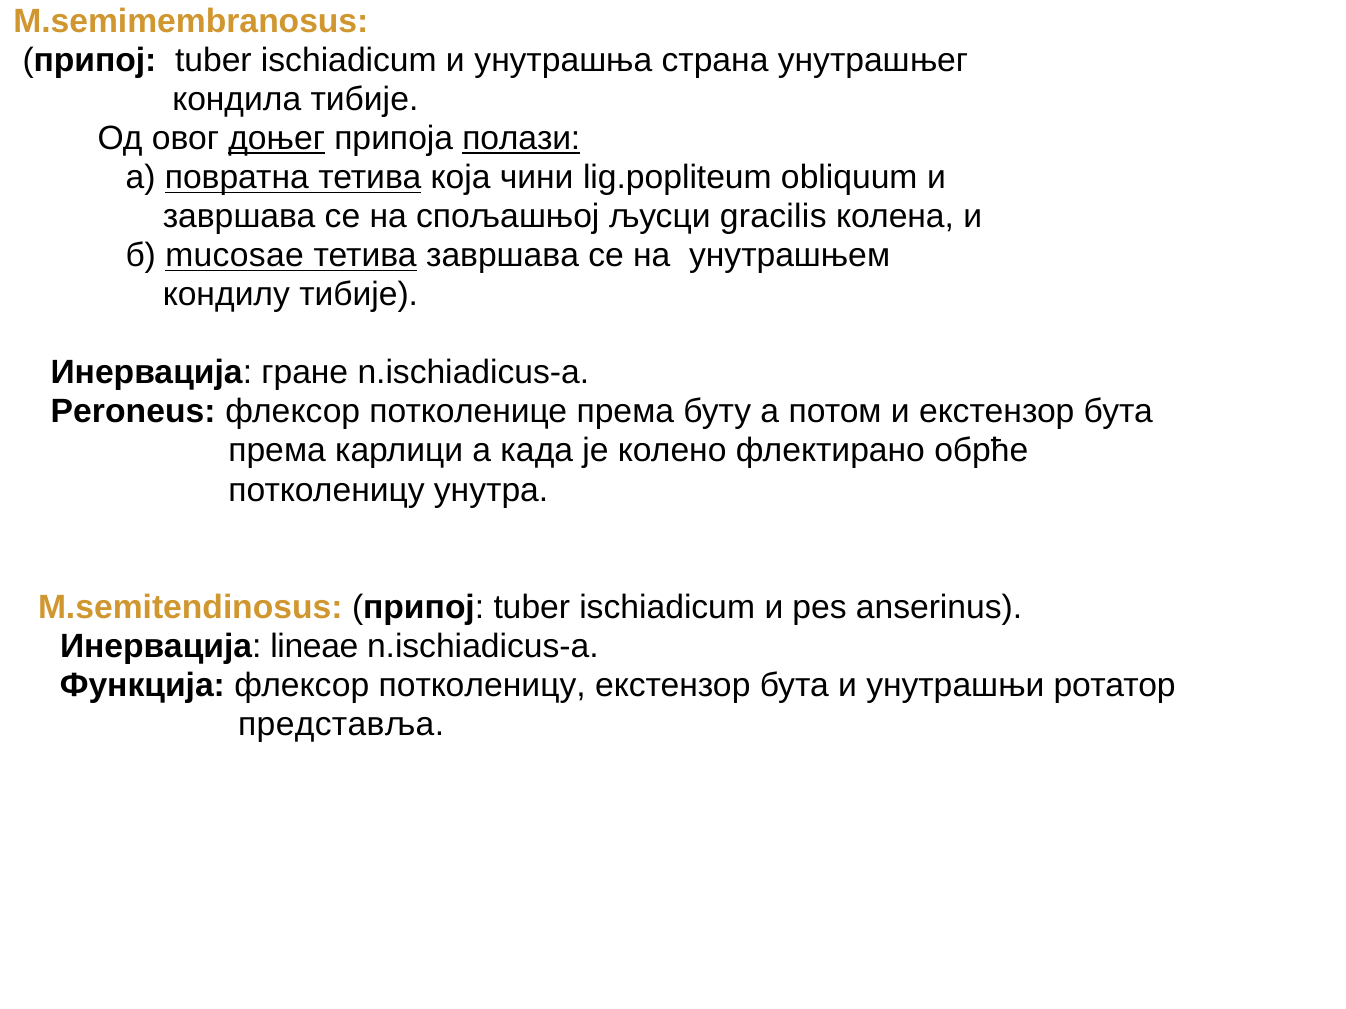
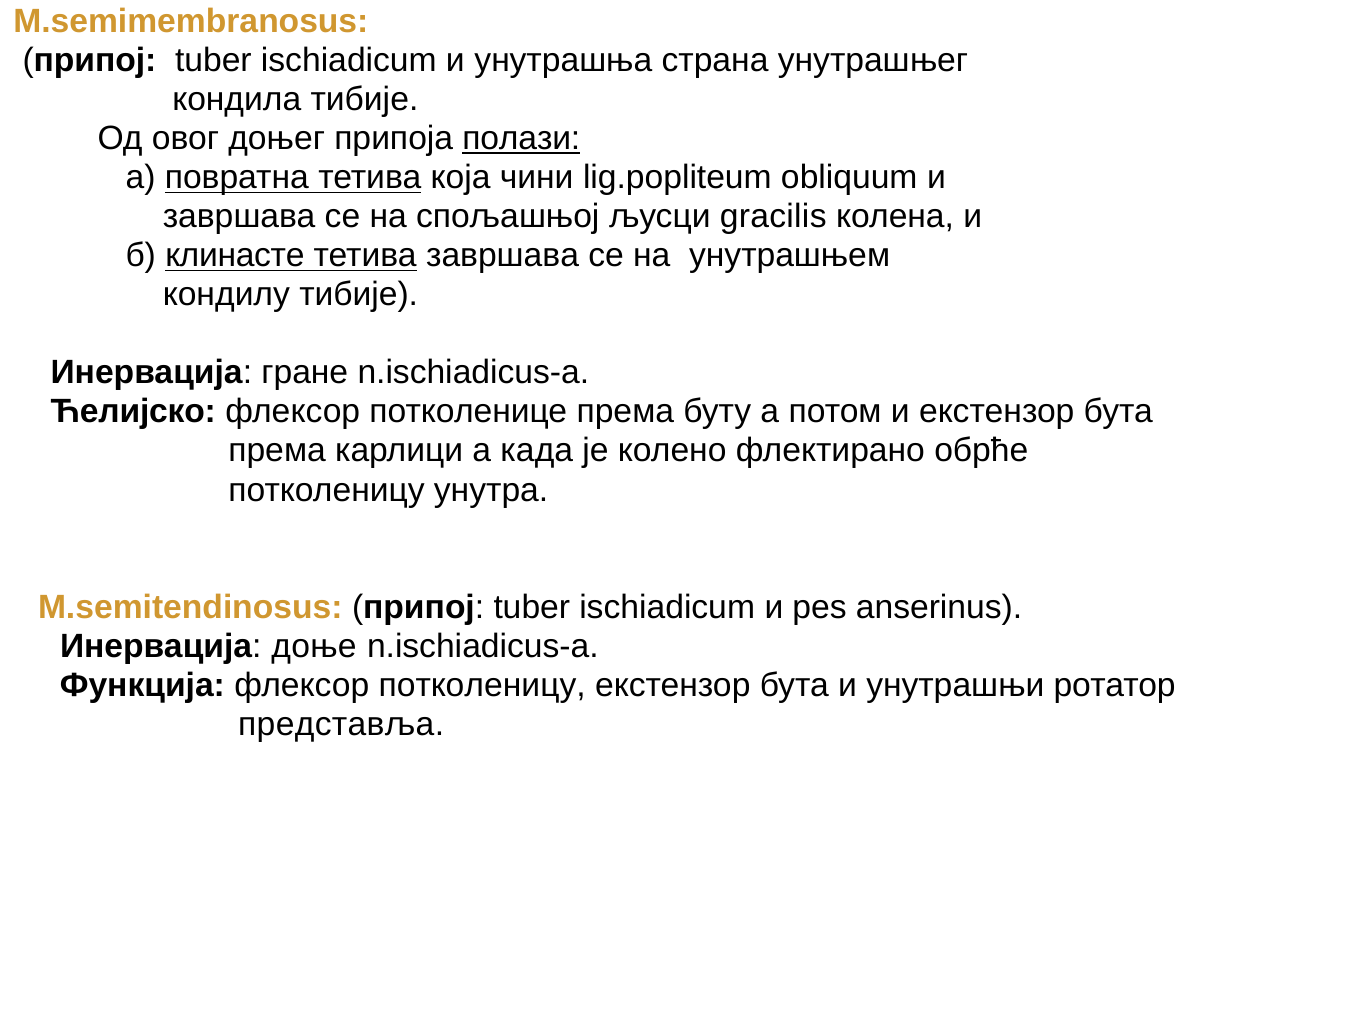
доњег underline: present -> none
mucosae: mucosae -> клинасте
Peroneus: Peroneus -> Ћелијско
lineae: lineae -> дoње
